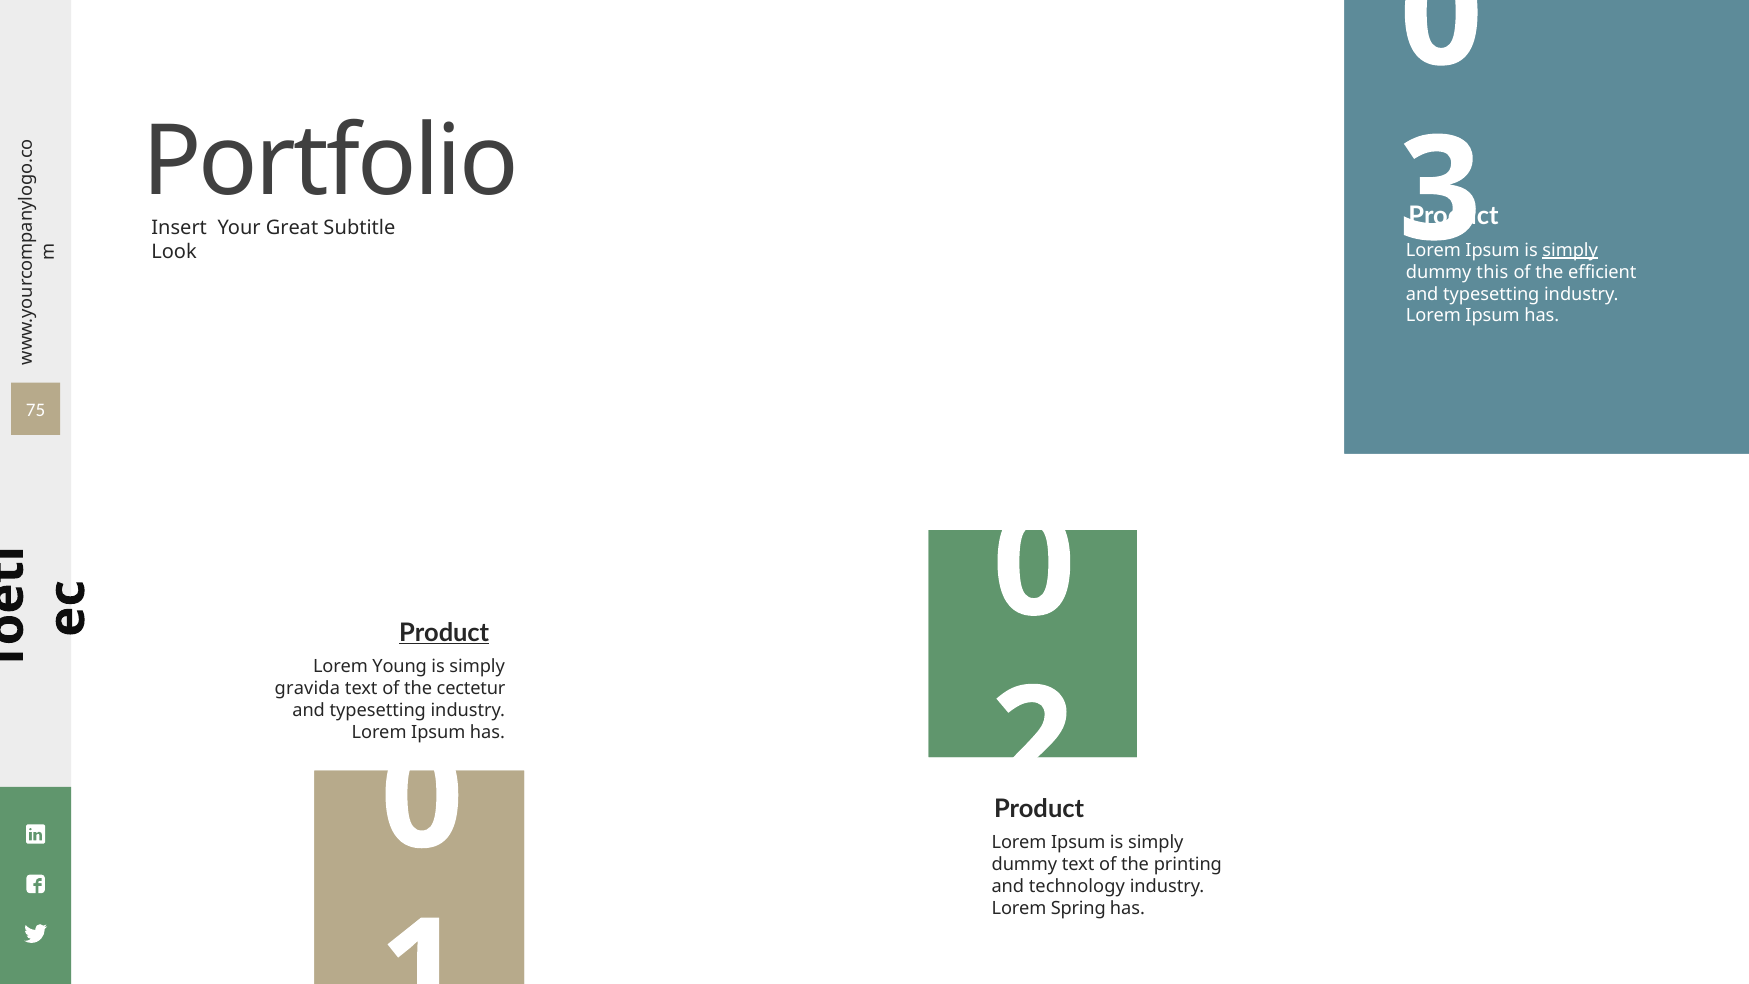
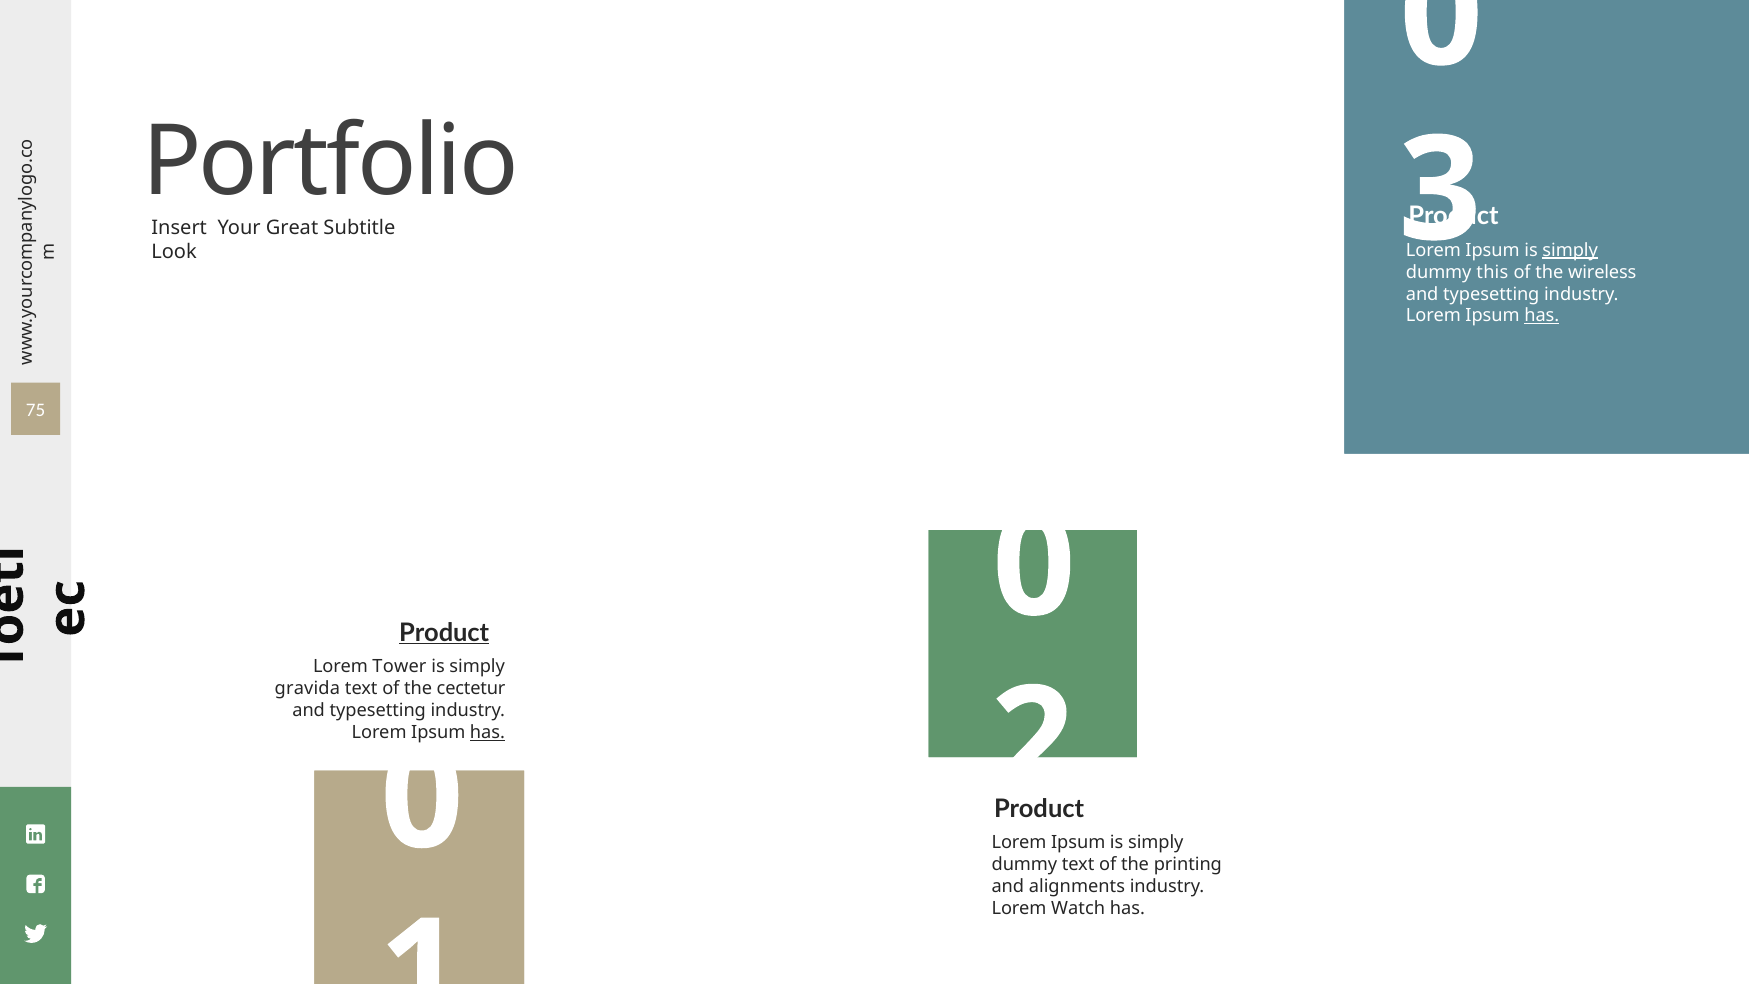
efficient: efficient -> wireless
has at (1542, 316) underline: none -> present
Young: Young -> Tower
has at (488, 732) underline: none -> present
technology: technology -> alignments
Spring: Spring -> Watch
